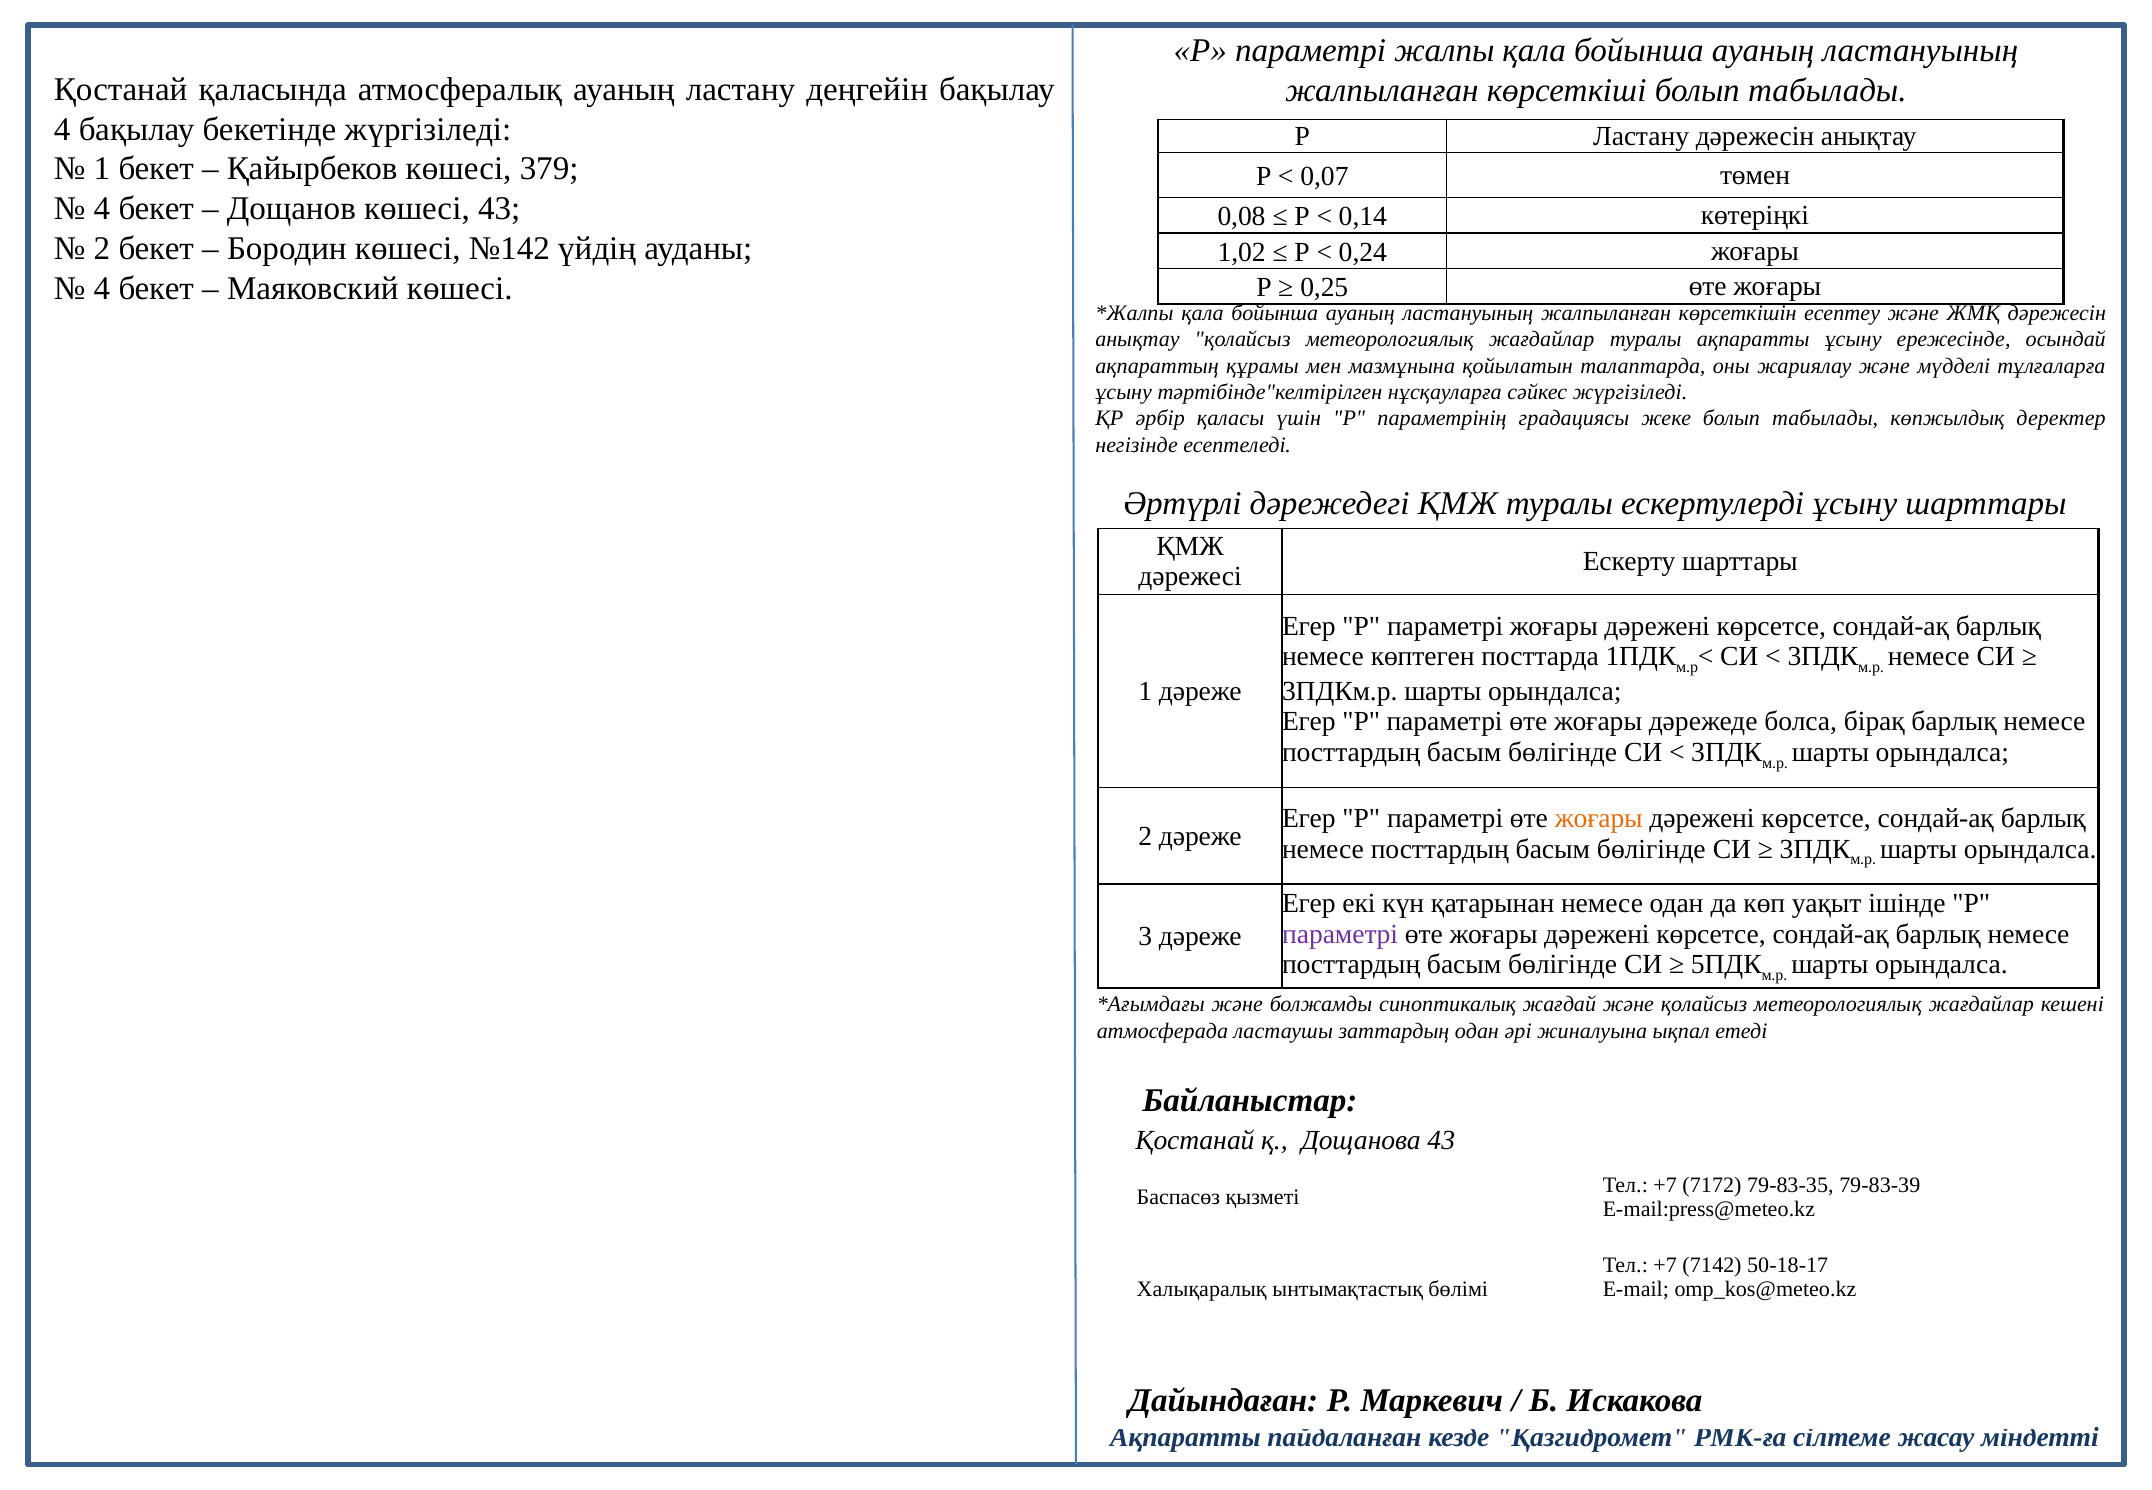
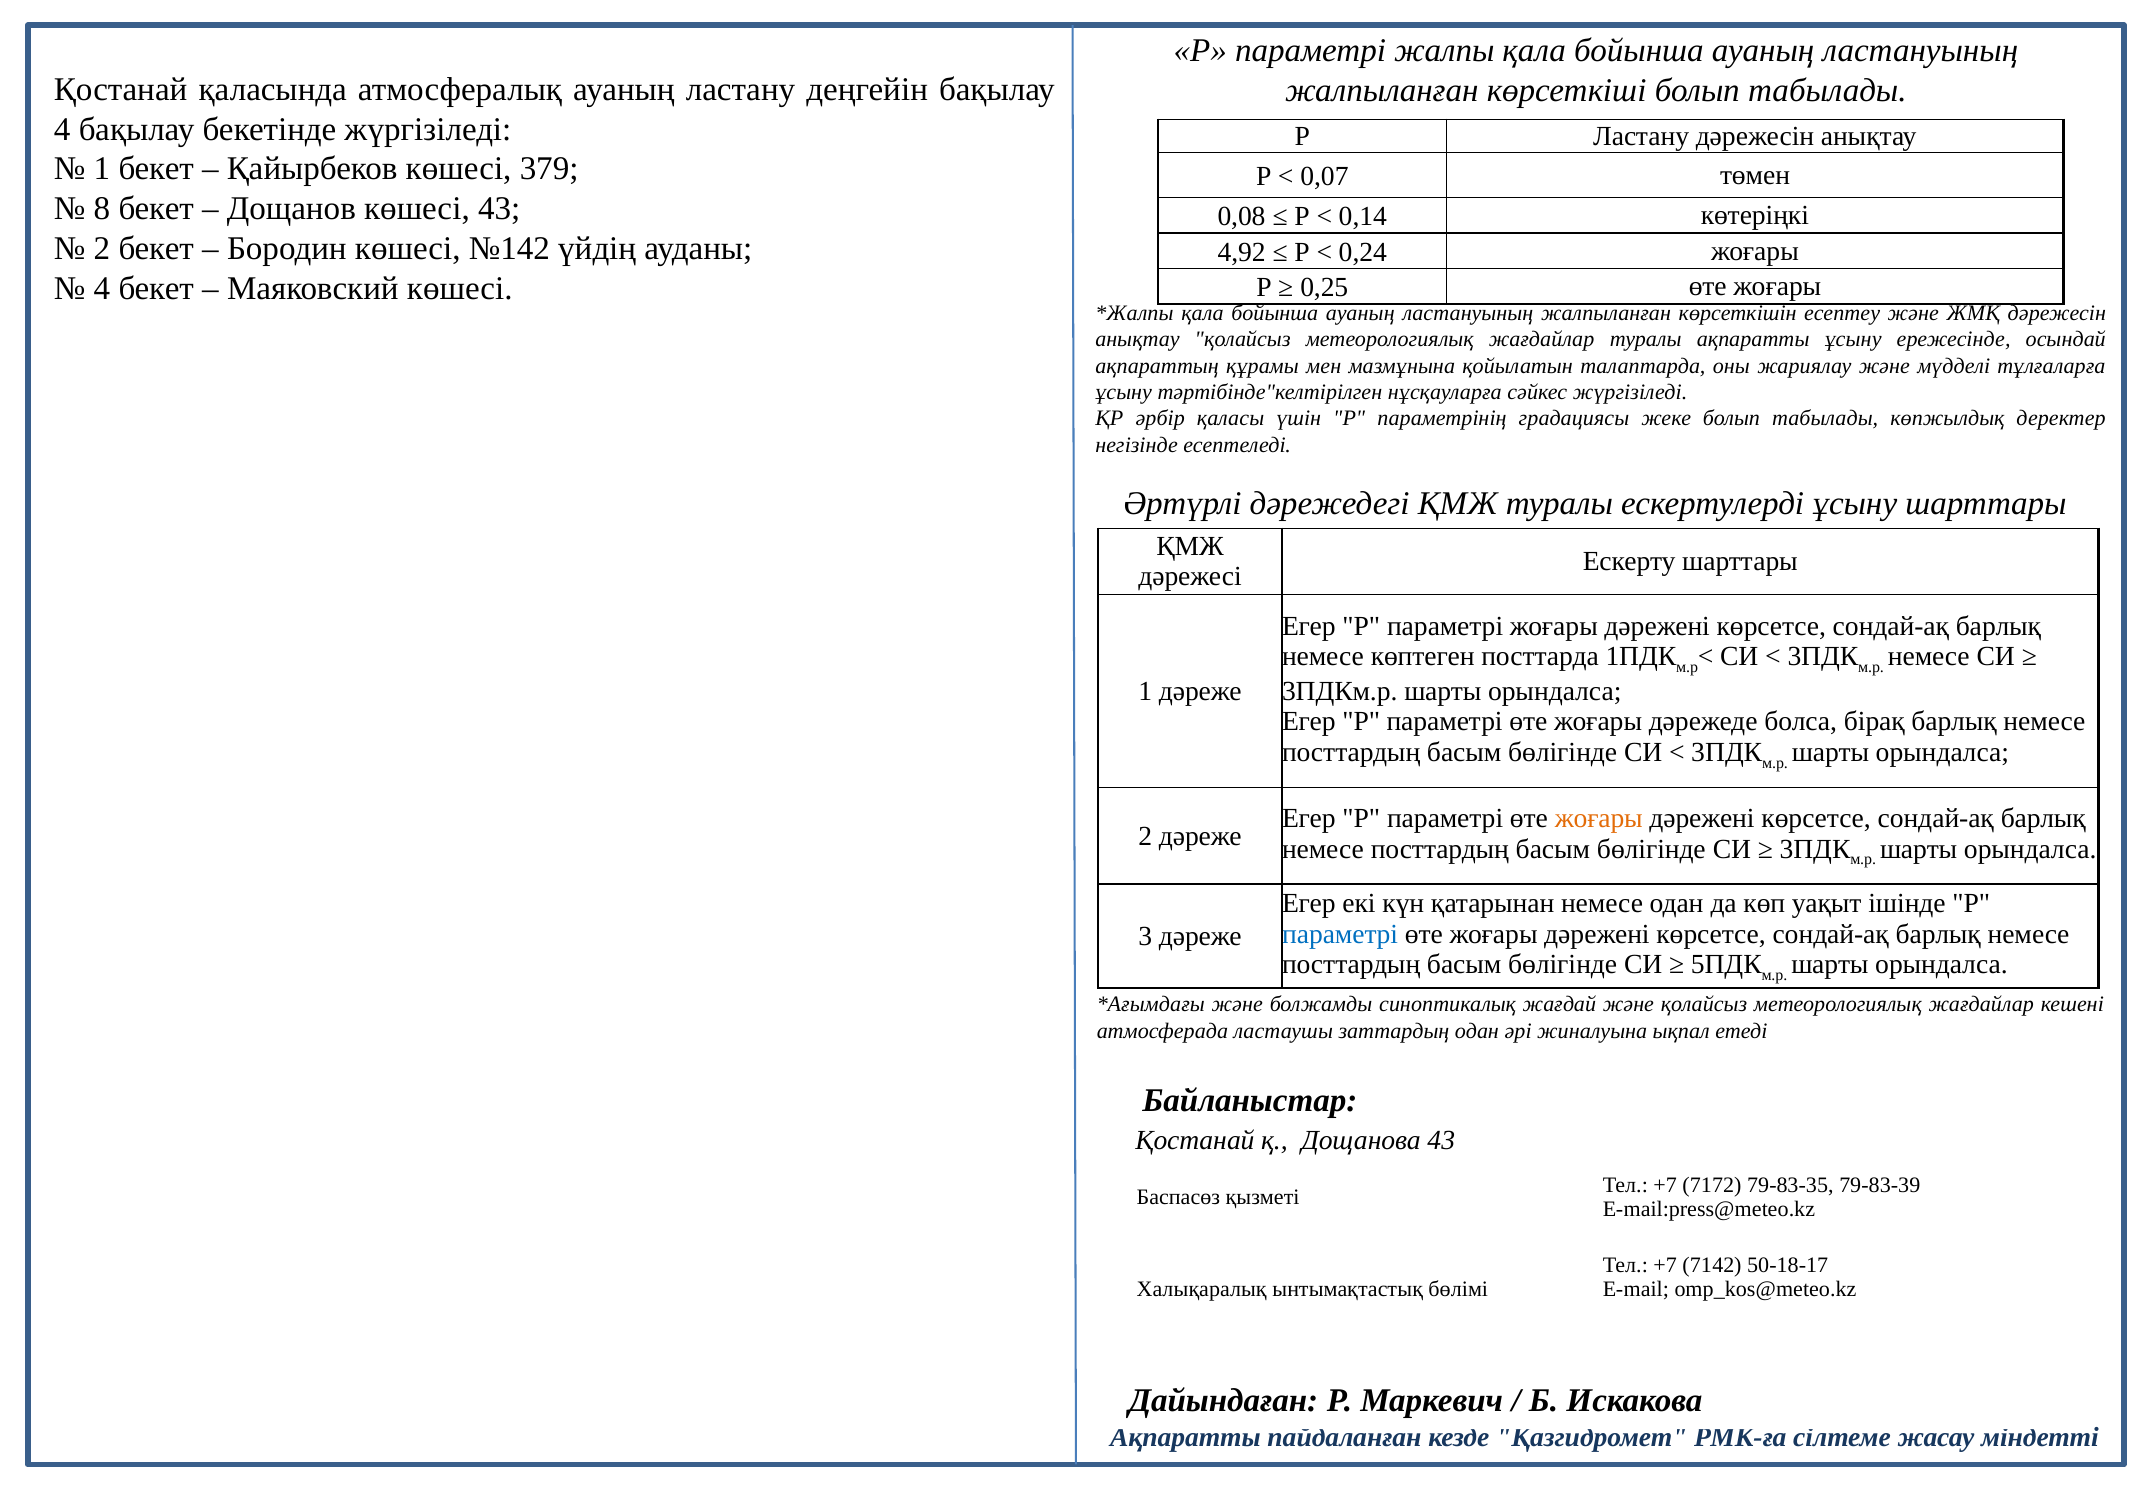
4 at (102, 209): 4 -> 8
1,02: 1,02 -> 4,92
параметрі at (1340, 934) colour: purple -> blue
